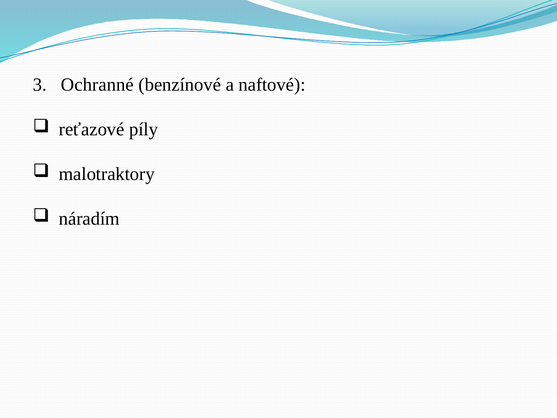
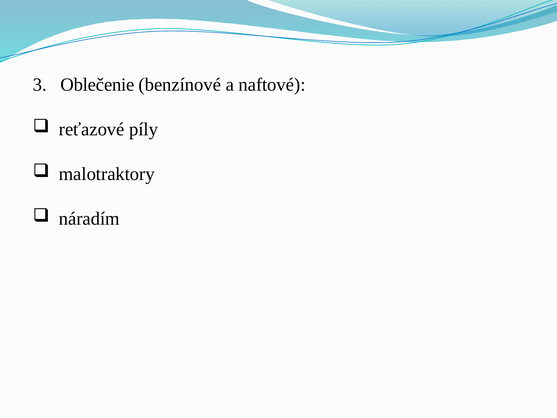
Ochranné: Ochranné -> Oblečenie
